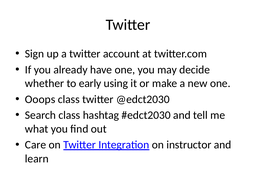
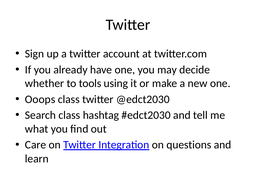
early: early -> tools
instructor: instructor -> questions
